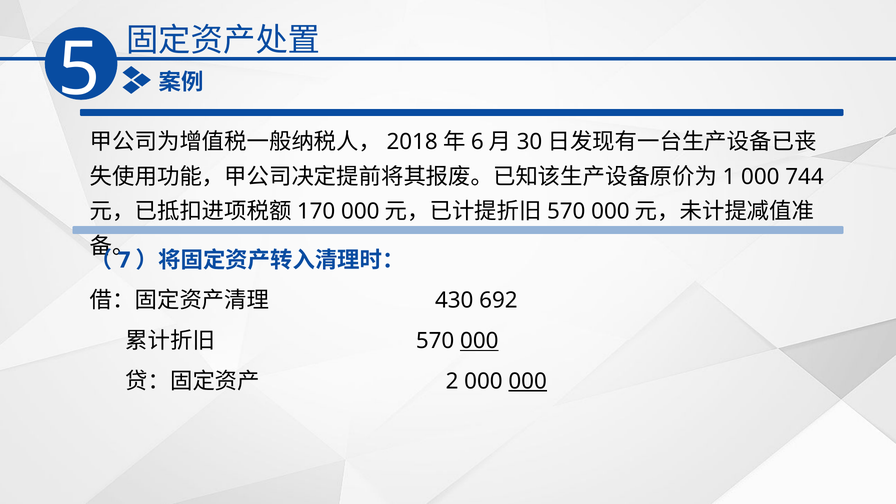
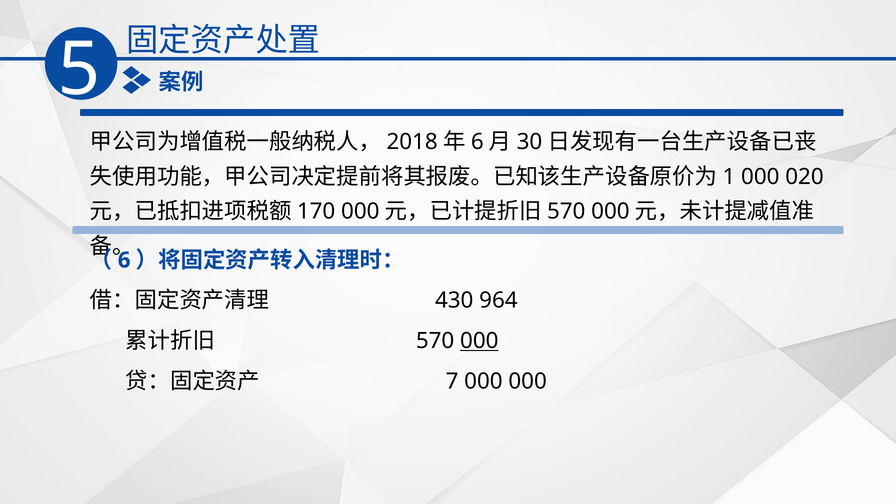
744: 744 -> 020
7: 7 -> 6
692: 692 -> 964
2: 2 -> 7
000 at (528, 381) underline: present -> none
